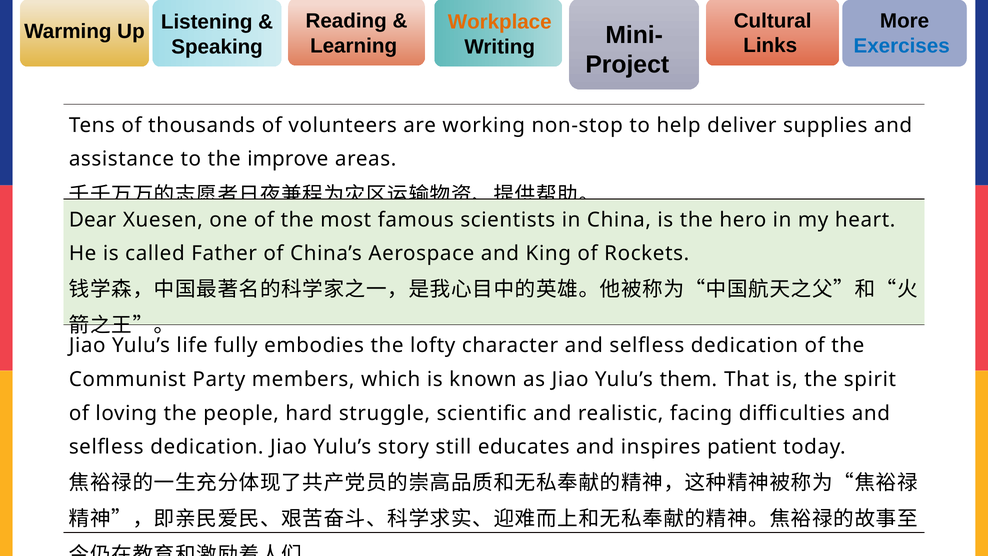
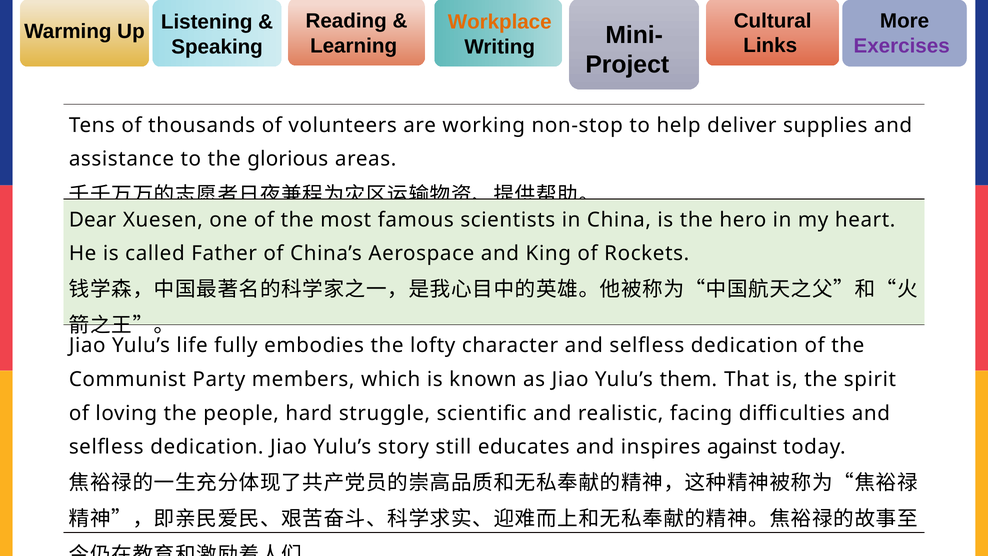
Exercises colour: blue -> purple
improve: improve -> glorious
patient: patient -> against
